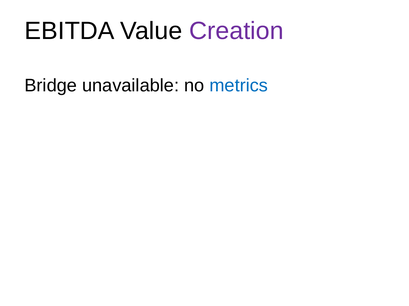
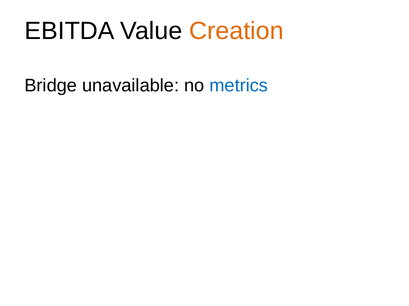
Creation colour: purple -> orange
